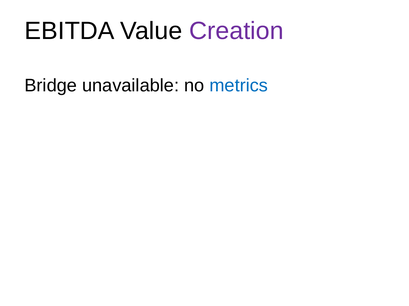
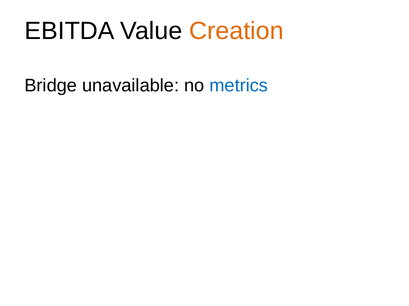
Creation colour: purple -> orange
